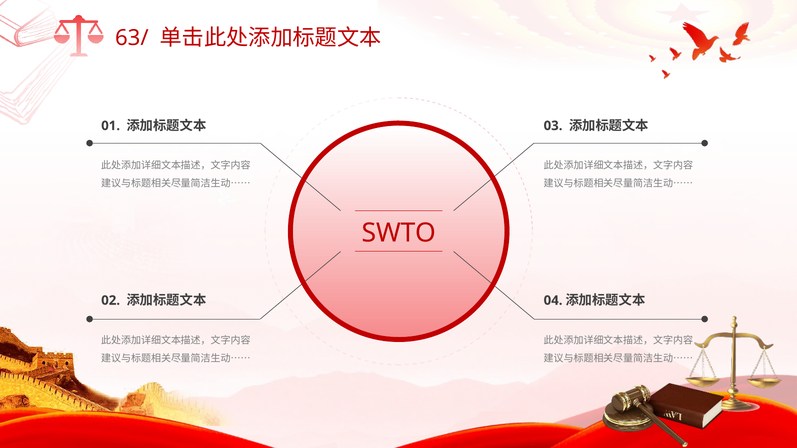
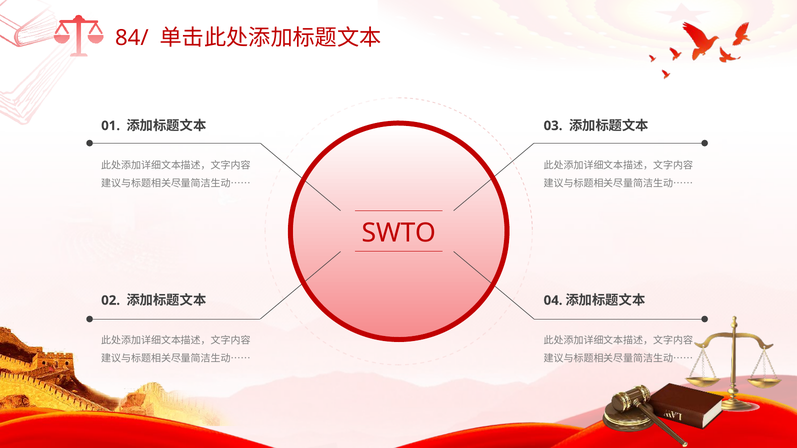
63/: 63/ -> 84/
